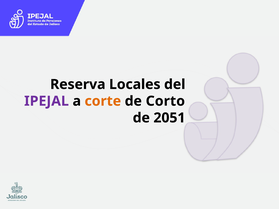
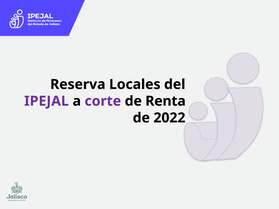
corte colour: orange -> purple
Corto: Corto -> Renta
2051: 2051 -> 2022
